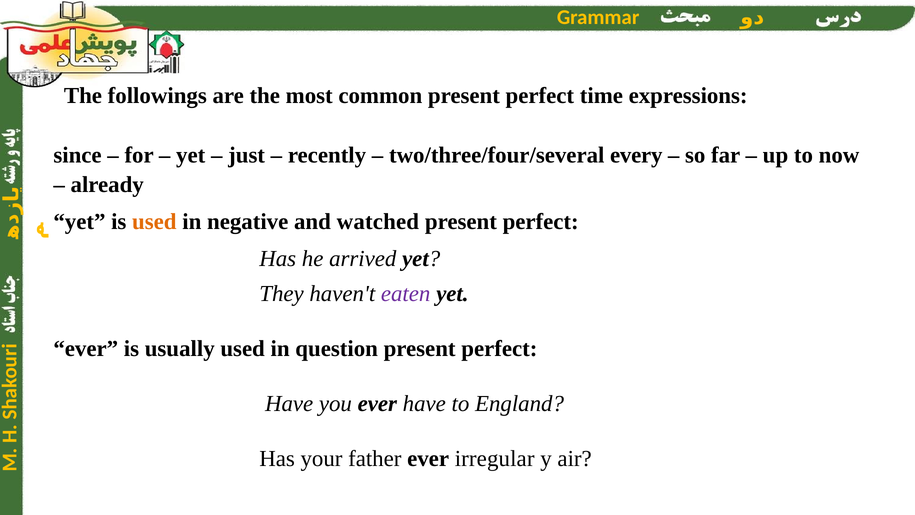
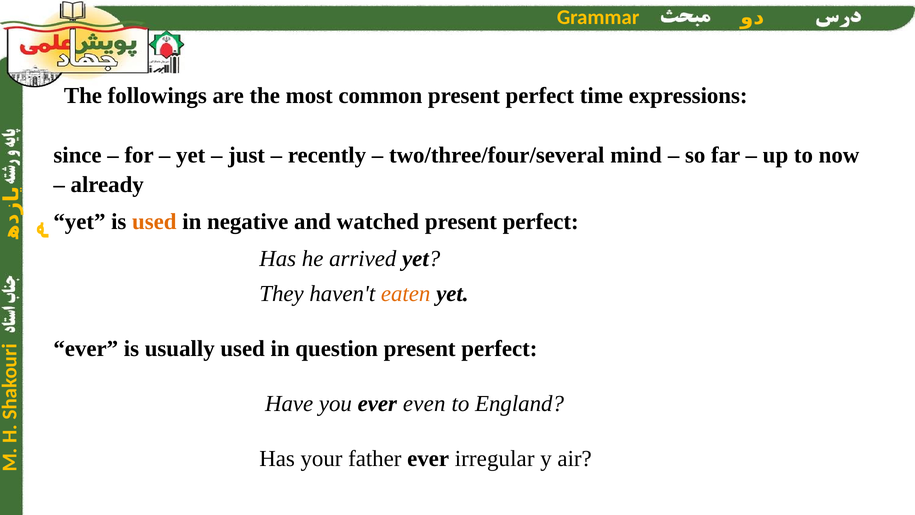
every: every -> mind
eaten colour: purple -> orange
ever have: have -> even
